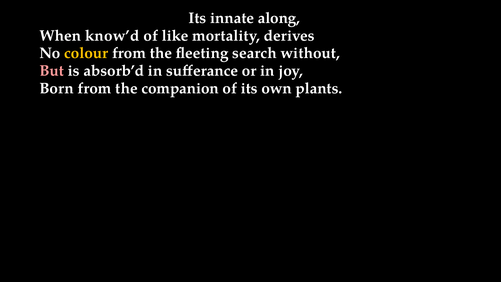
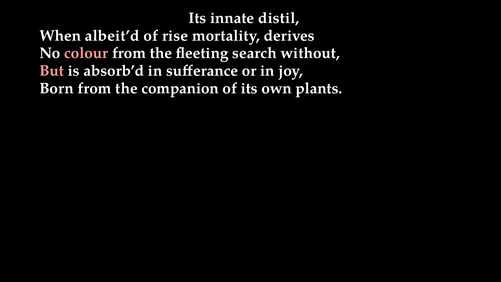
along: along -> distil
know’d: know’d -> albeit’d
like: like -> rise
colour colour: yellow -> pink
